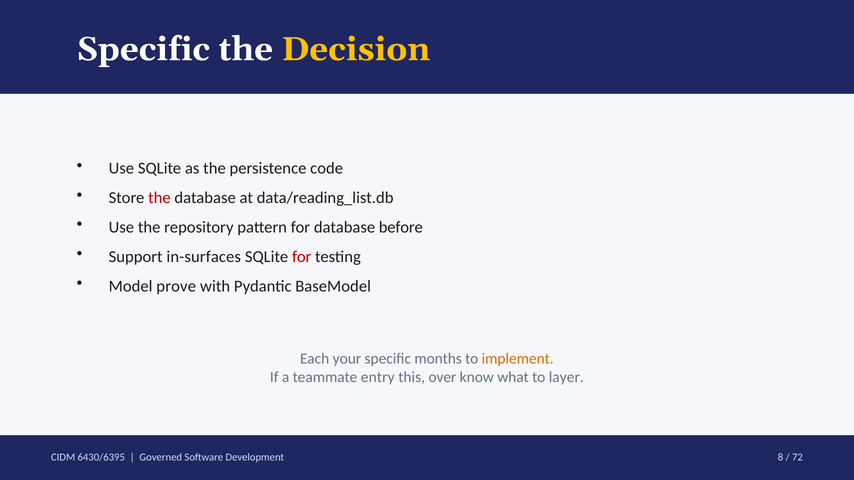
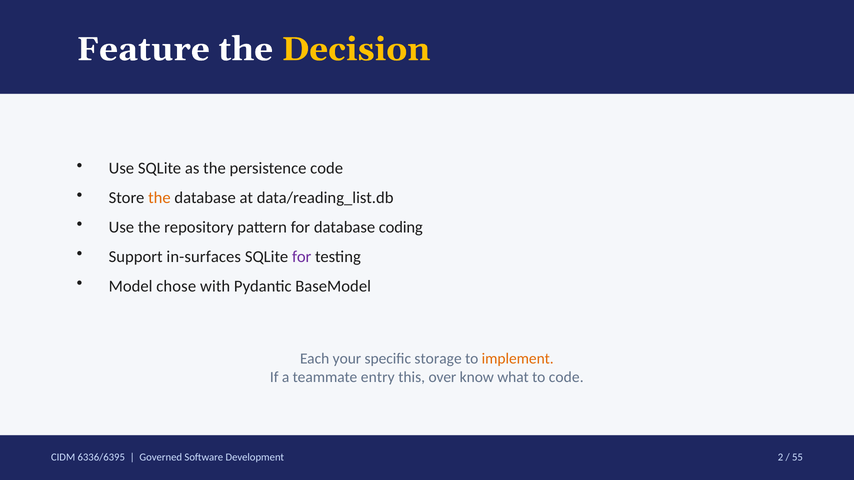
Specific at (143, 49): Specific -> Feature
the at (159, 198) colour: red -> orange
before: before -> coding
for at (302, 257) colour: red -> purple
prove: prove -> chose
months: months -> storage
to layer: layer -> code
6430/6395: 6430/6395 -> 6336/6395
8: 8 -> 2
72: 72 -> 55
